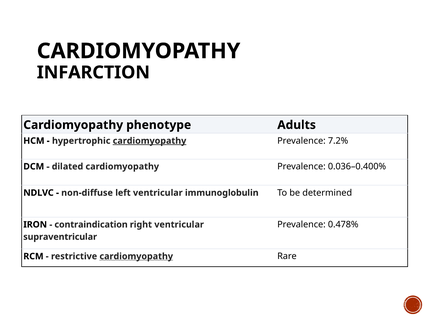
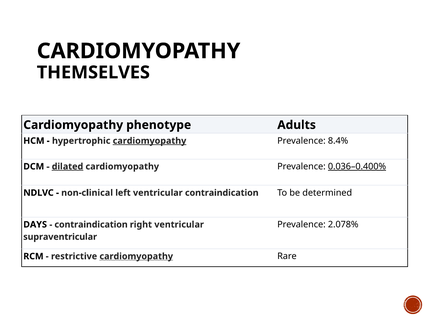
INFARCTION: INFARCTION -> THEMSELVES
7.2%: 7.2% -> 8.4%
dilated underline: none -> present
0.036–0.400% underline: none -> present
non-diffuse: non-diffuse -> non-clinical
ventricular immunoglobulin: immunoglobulin -> contraindication
0.478%: 0.478% -> 2.078%
IRON: IRON -> DAYS
